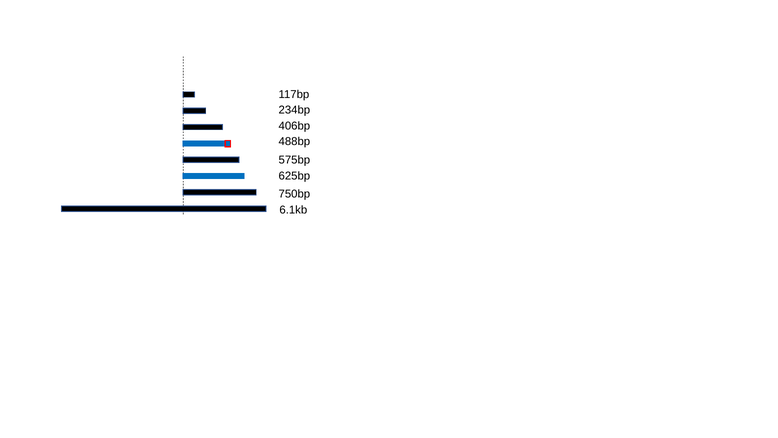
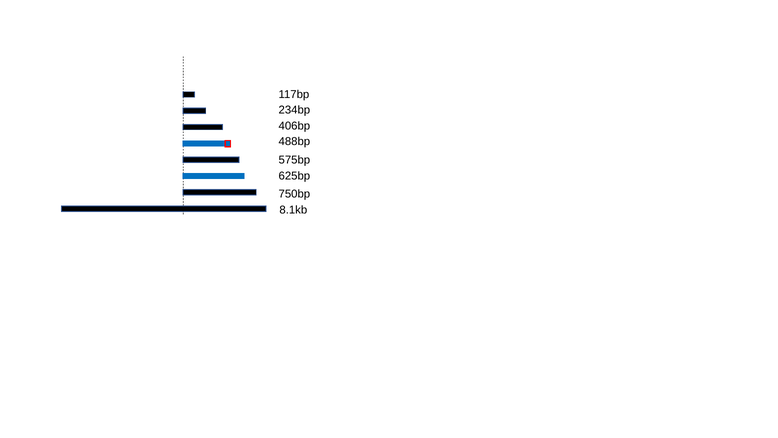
6.1kb: 6.1kb -> 8.1kb
